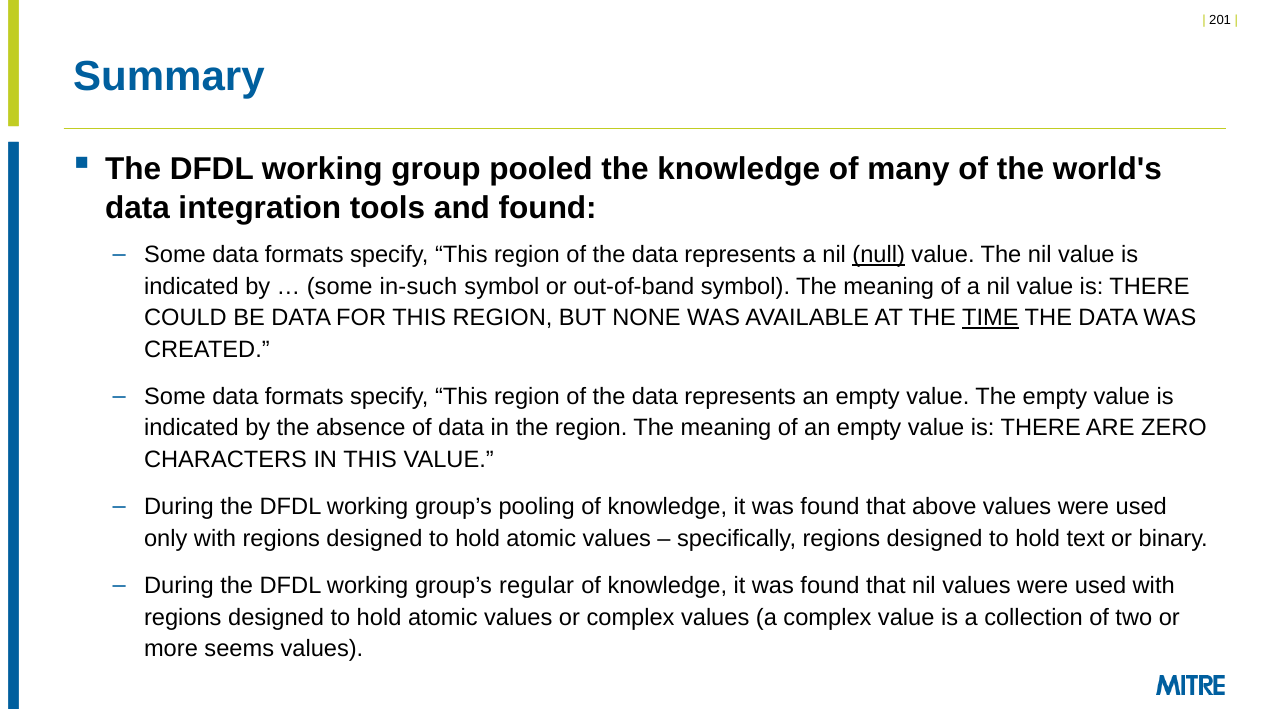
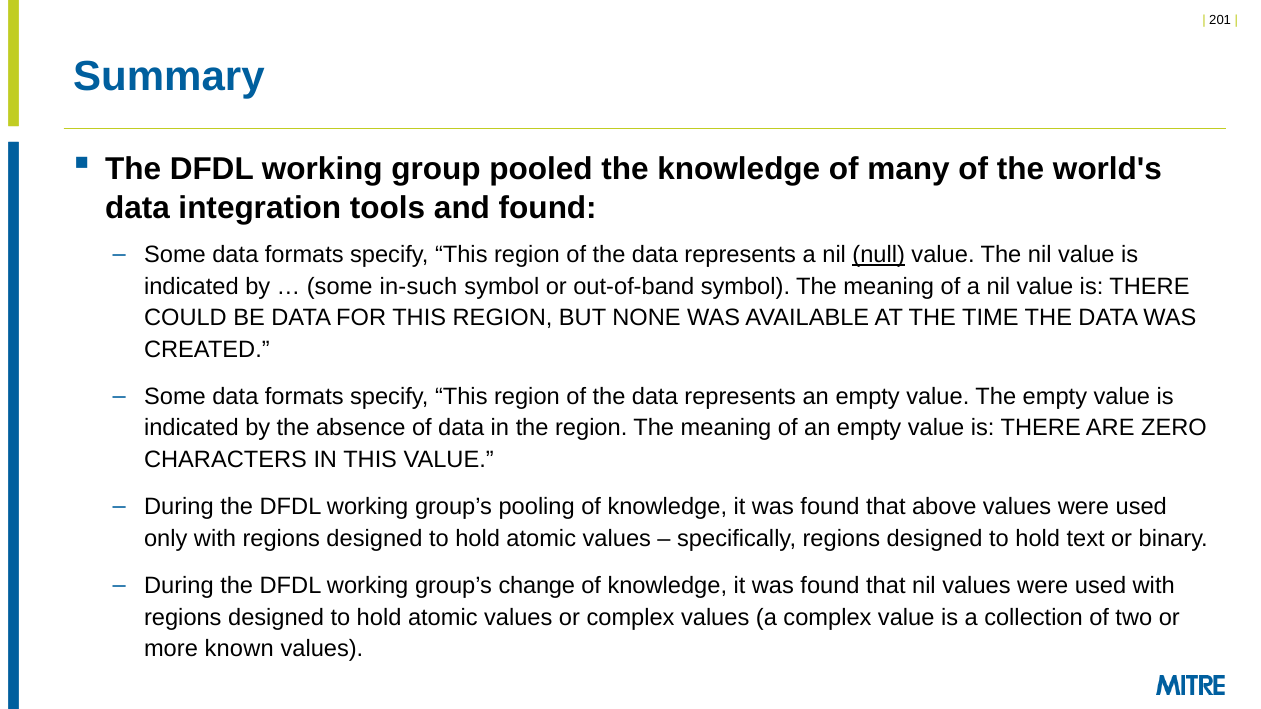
TIME underline: present -> none
regular: regular -> change
seems: seems -> known
